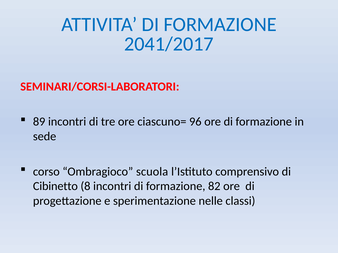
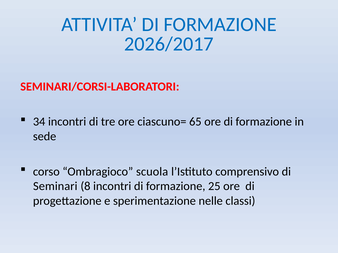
2041/2017: 2041/2017 -> 2026/2017
89: 89 -> 34
96: 96 -> 65
Cibinetto: Cibinetto -> Seminari
82: 82 -> 25
